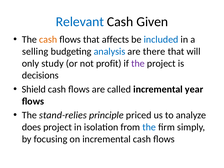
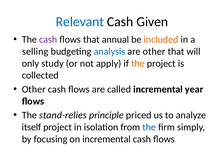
cash at (48, 40) colour: orange -> purple
affects: affects -> annual
included colour: blue -> orange
are there: there -> other
profit: profit -> apply
the at (138, 63) colour: purple -> orange
decisions: decisions -> collected
Shield at (34, 89): Shield -> Other
does: does -> itself
